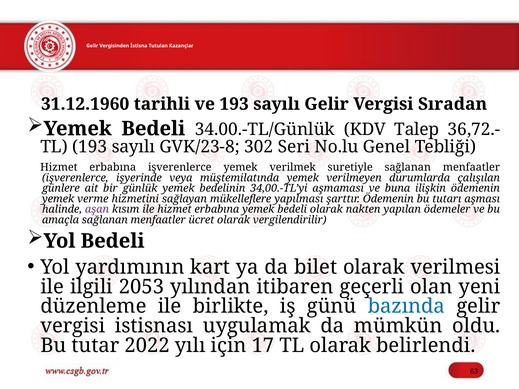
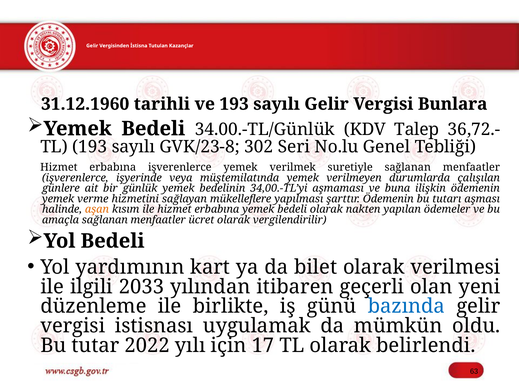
Sıradan: Sıradan -> Bunlara
aşan colour: purple -> orange
2053: 2053 -> 2033
